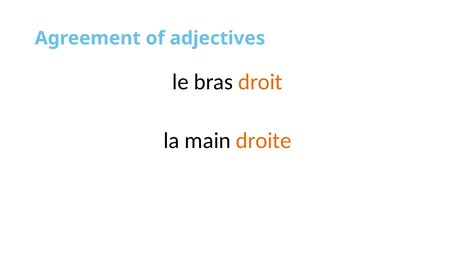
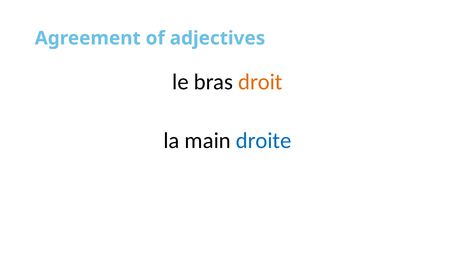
droite colour: orange -> blue
